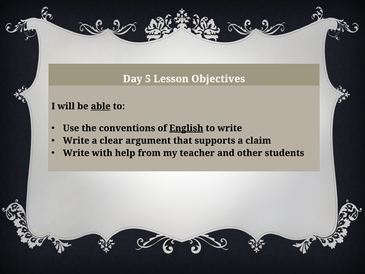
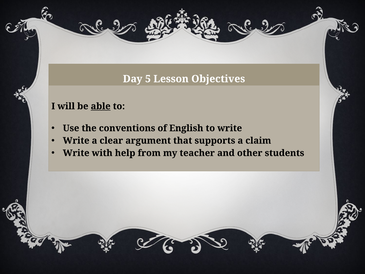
English underline: present -> none
